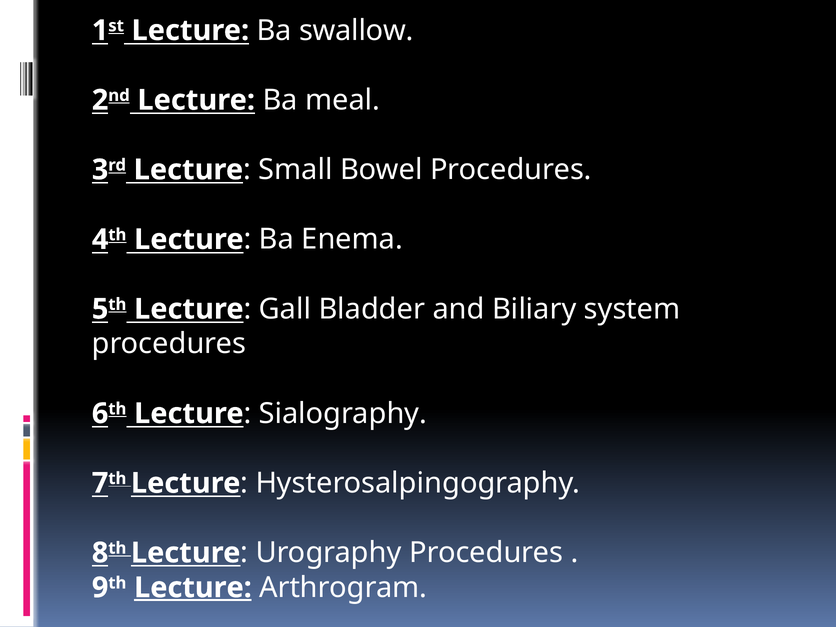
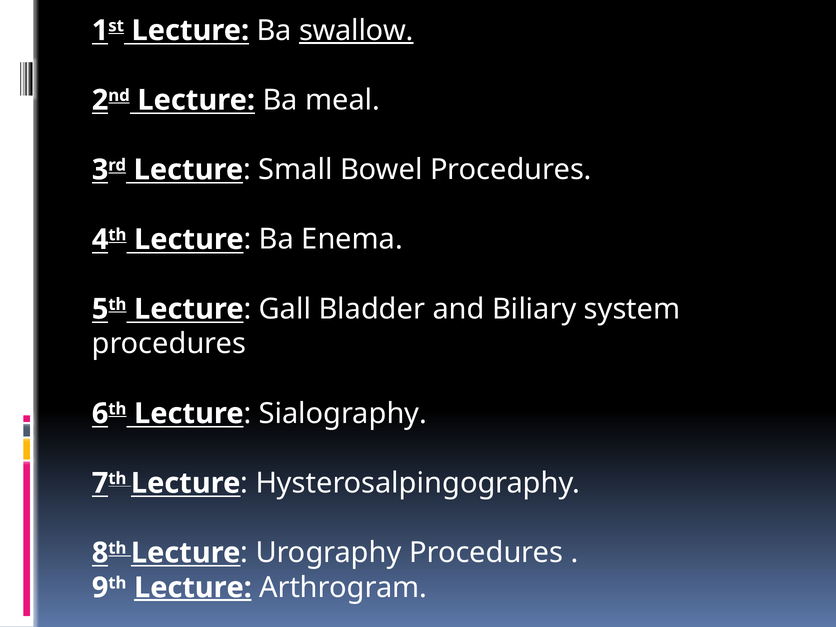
swallow underline: none -> present
